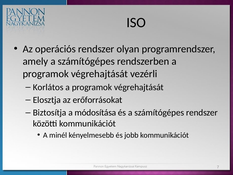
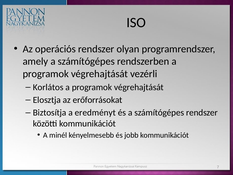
módosítása: módosítása -> eredményt
